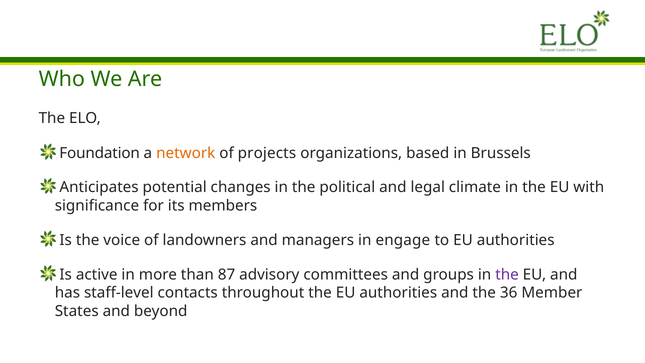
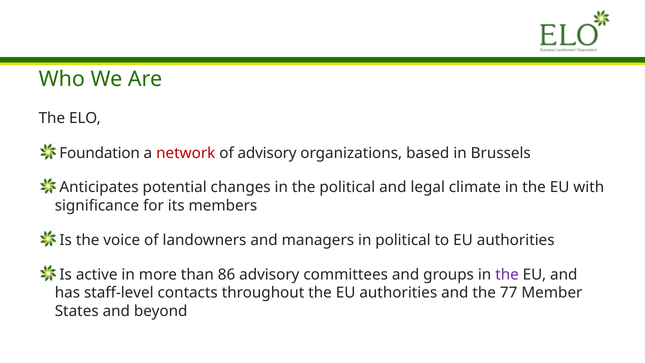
network colour: orange -> red
of projects: projects -> advisory
in engage: engage -> political
87: 87 -> 86
36: 36 -> 77
